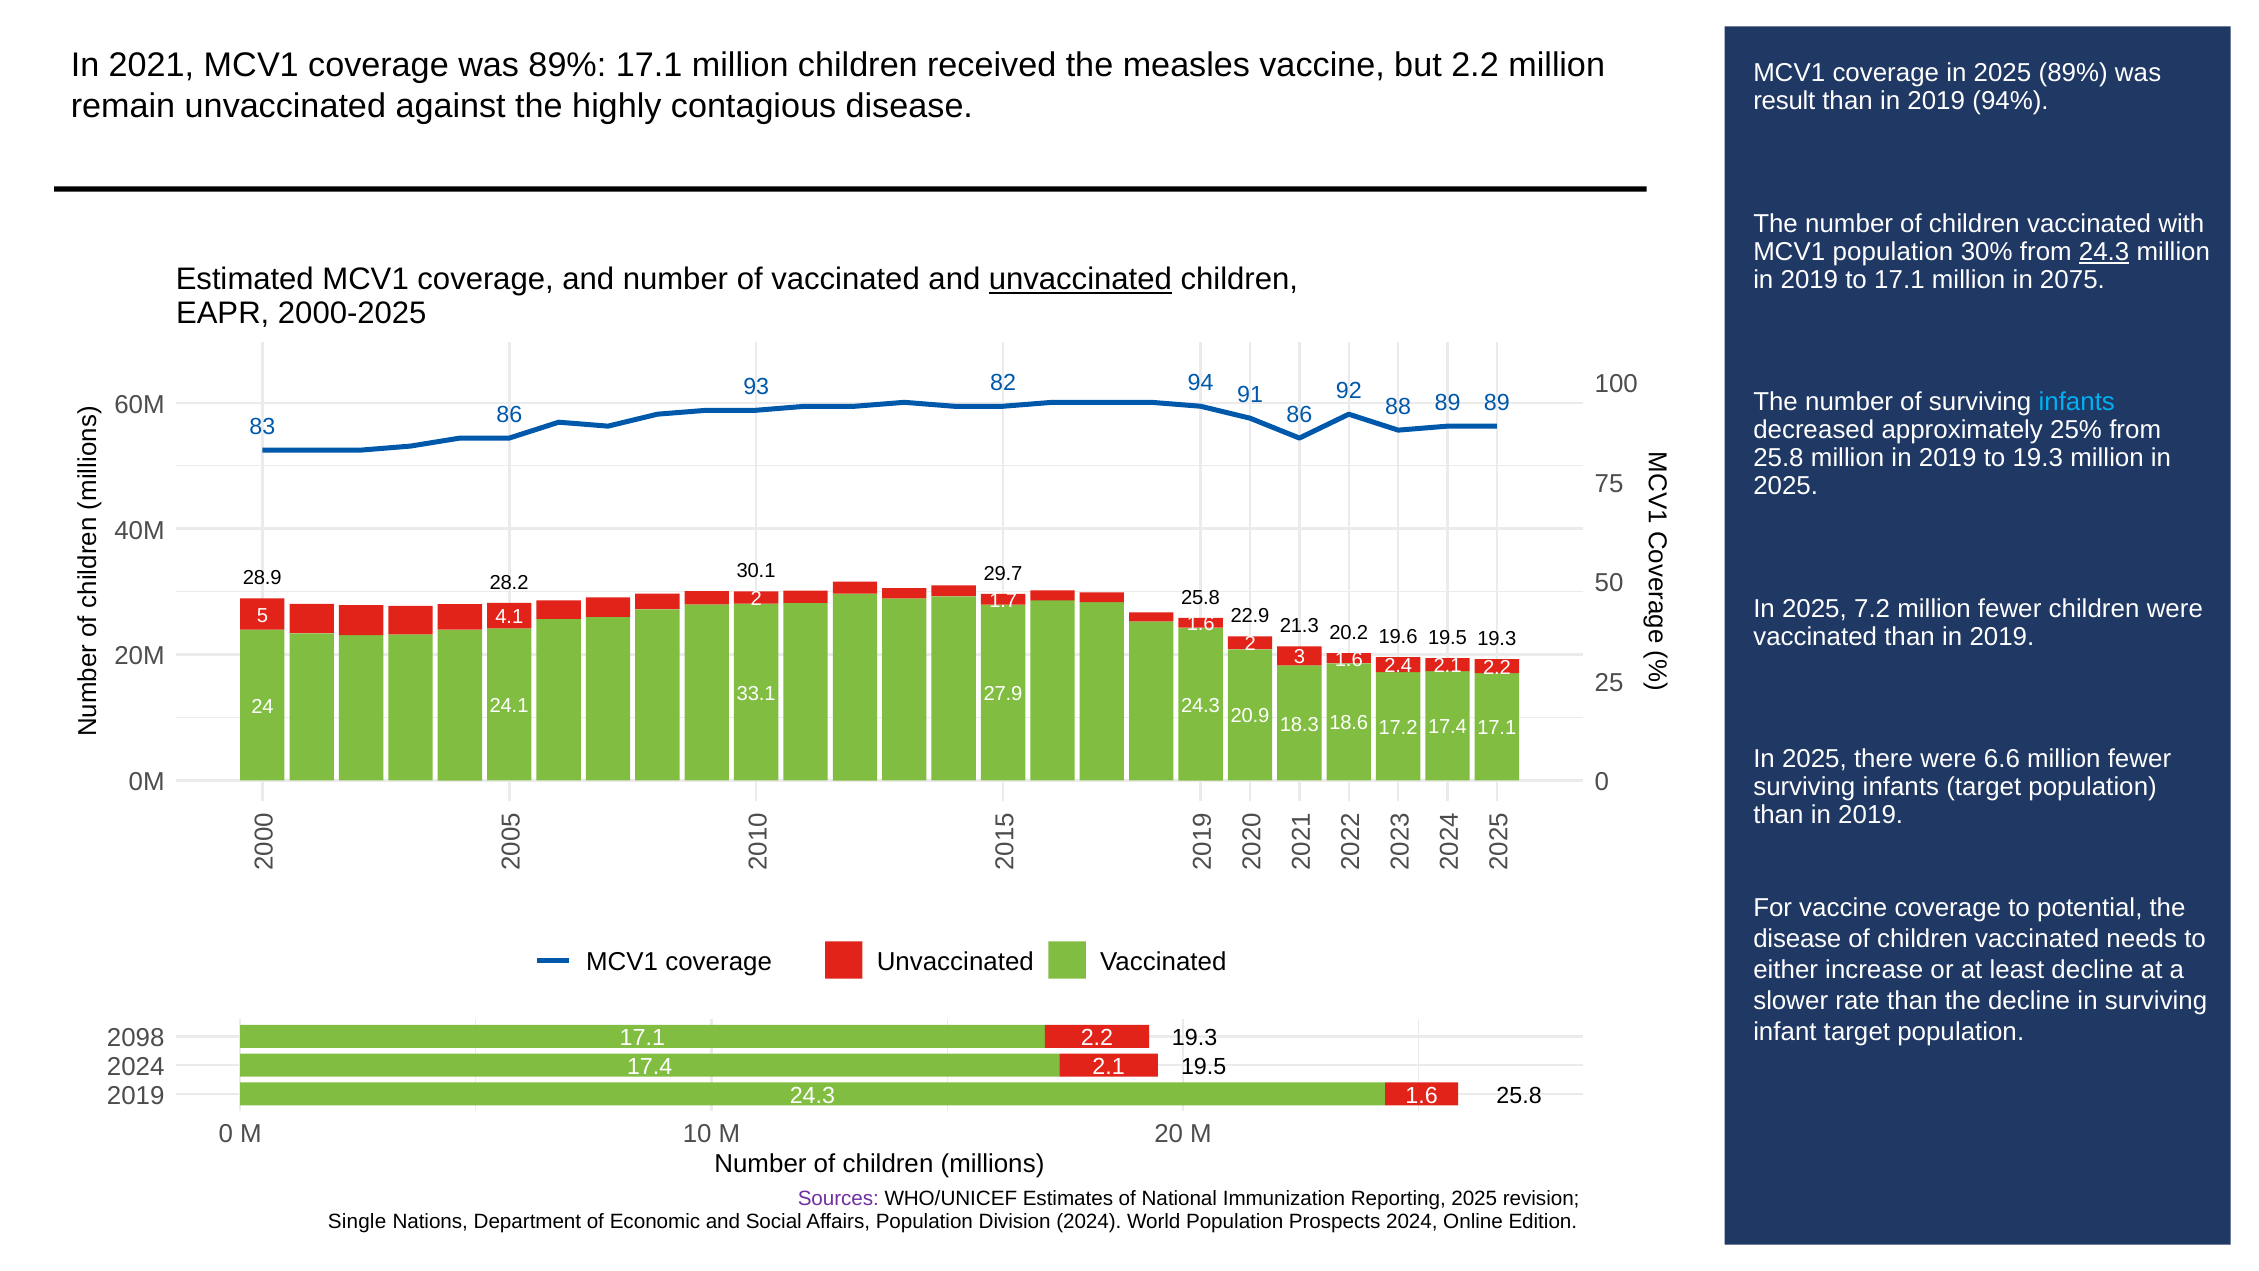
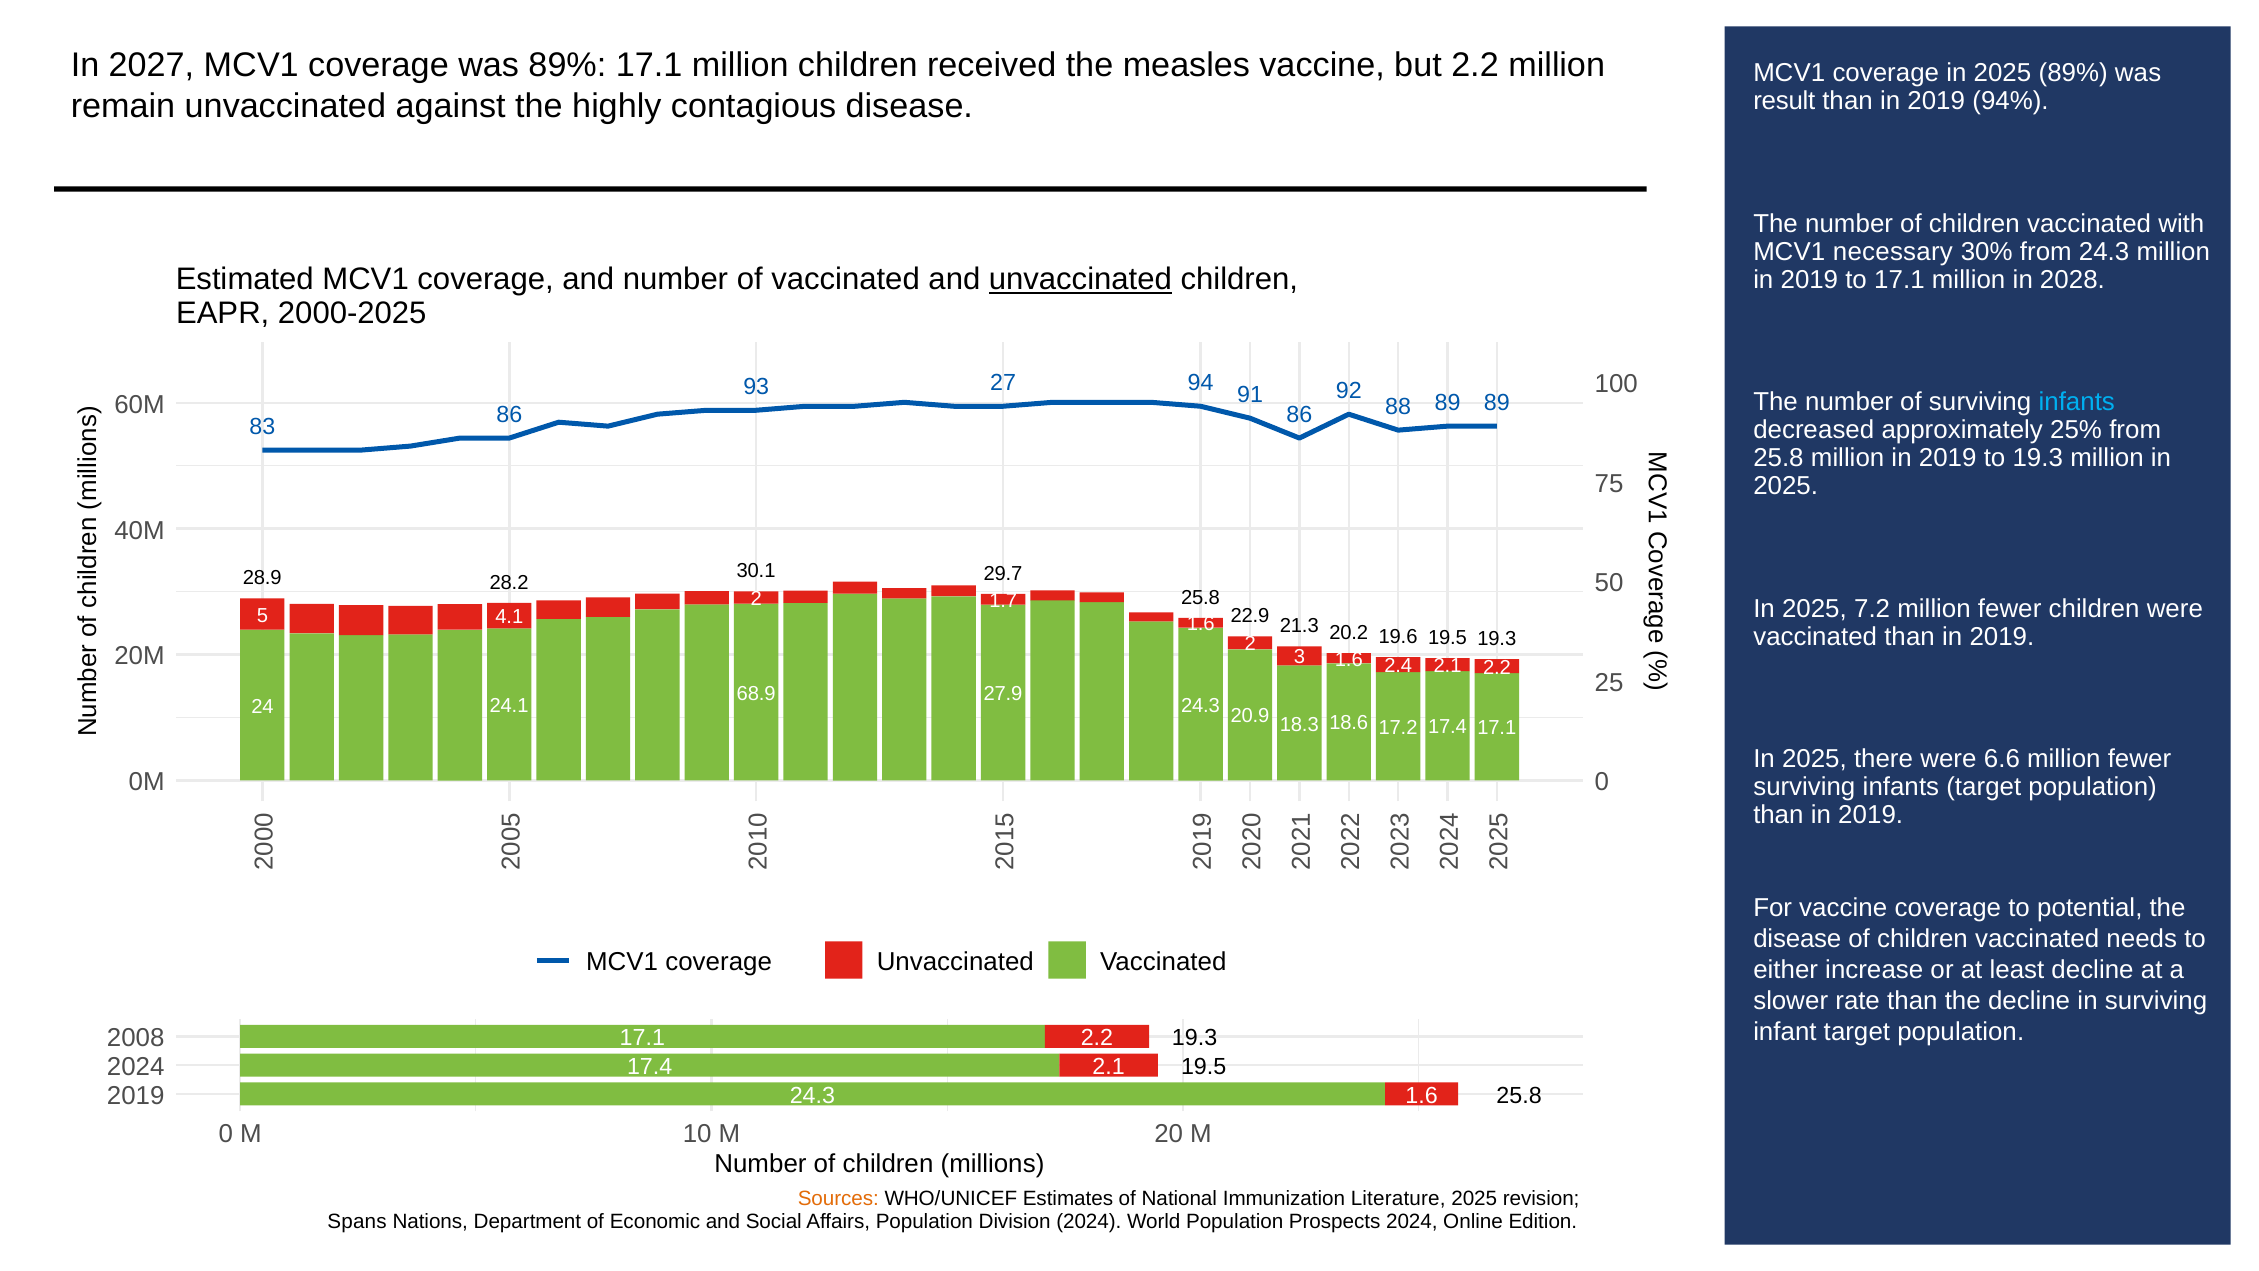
2021: 2021 -> 2027
MCV1 population: population -> necessary
24.3 at (2104, 252) underline: present -> none
2075: 2075 -> 2028
82: 82 -> 27
33.1: 33.1 -> 68.9
2098: 2098 -> 2008
Sources colour: purple -> orange
Reporting: Reporting -> Literature
Single: Single -> Spans
